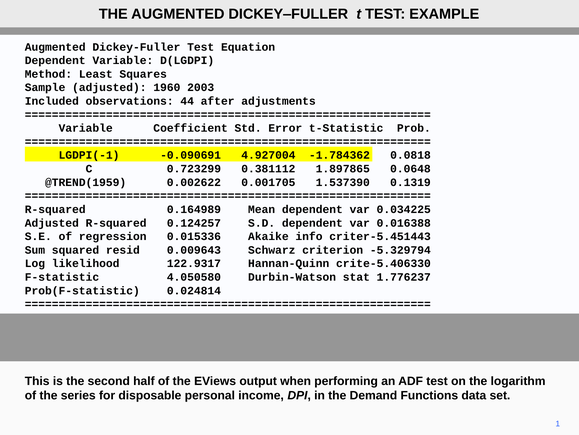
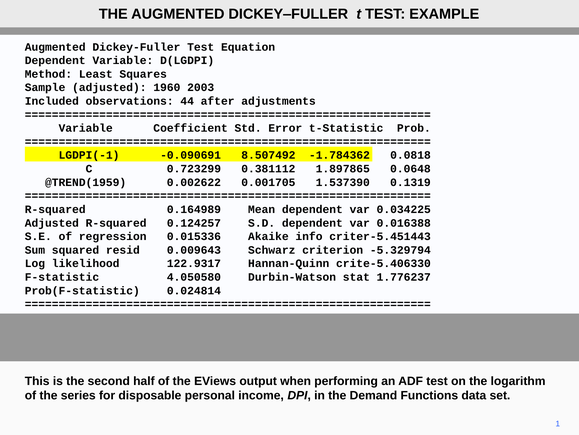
4.927004: 4.927004 -> 8.507492
